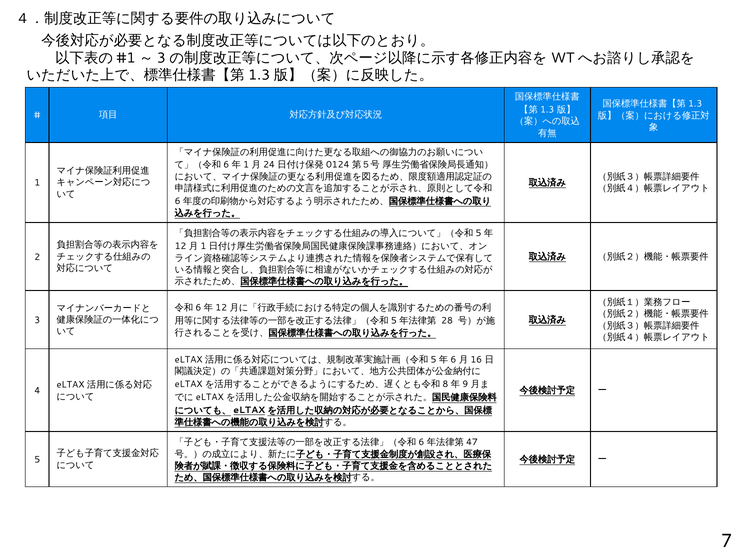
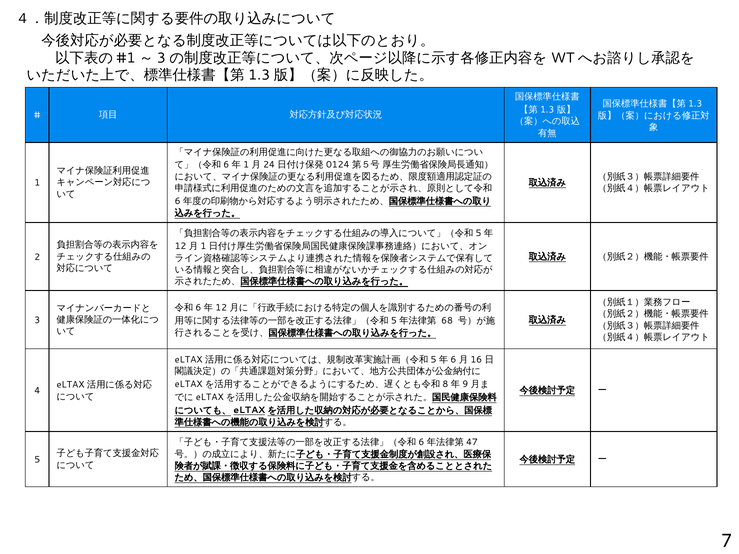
28: 28 -> 68
